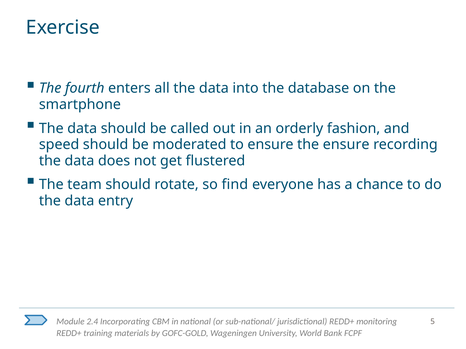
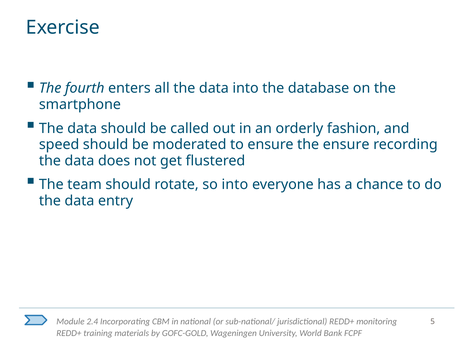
so find: find -> into
